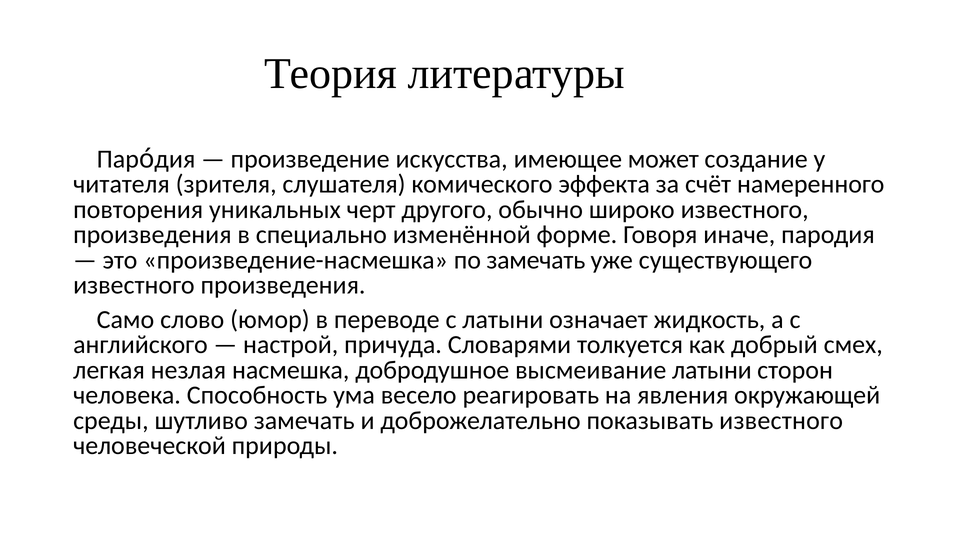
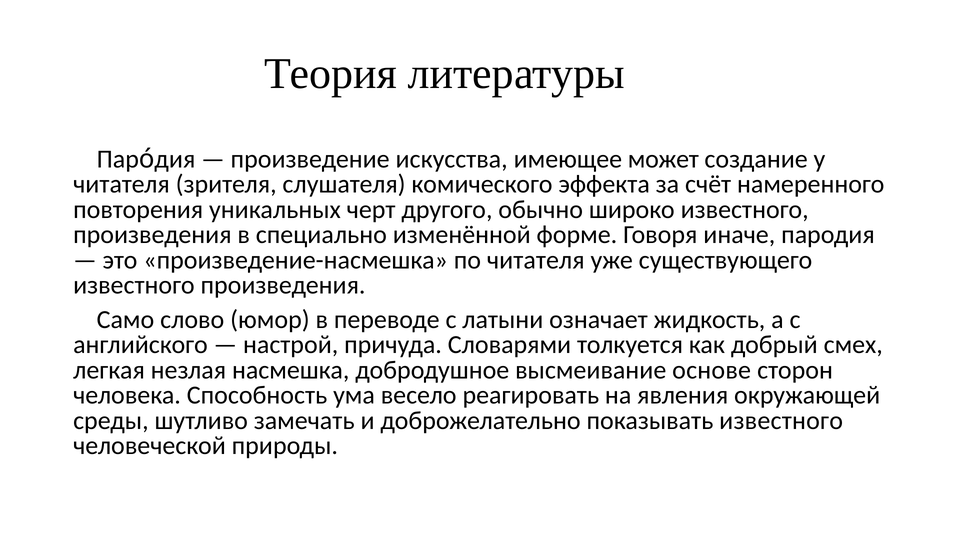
по замечать: замечать -> читателя
высмеивание латыни: латыни -> основе
